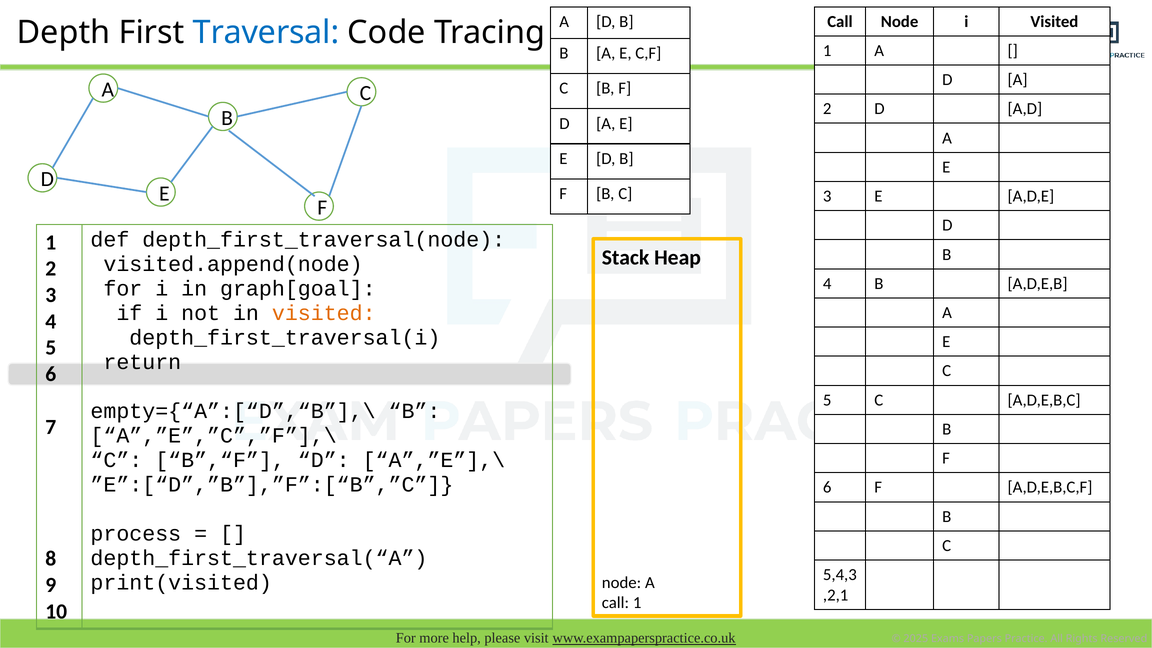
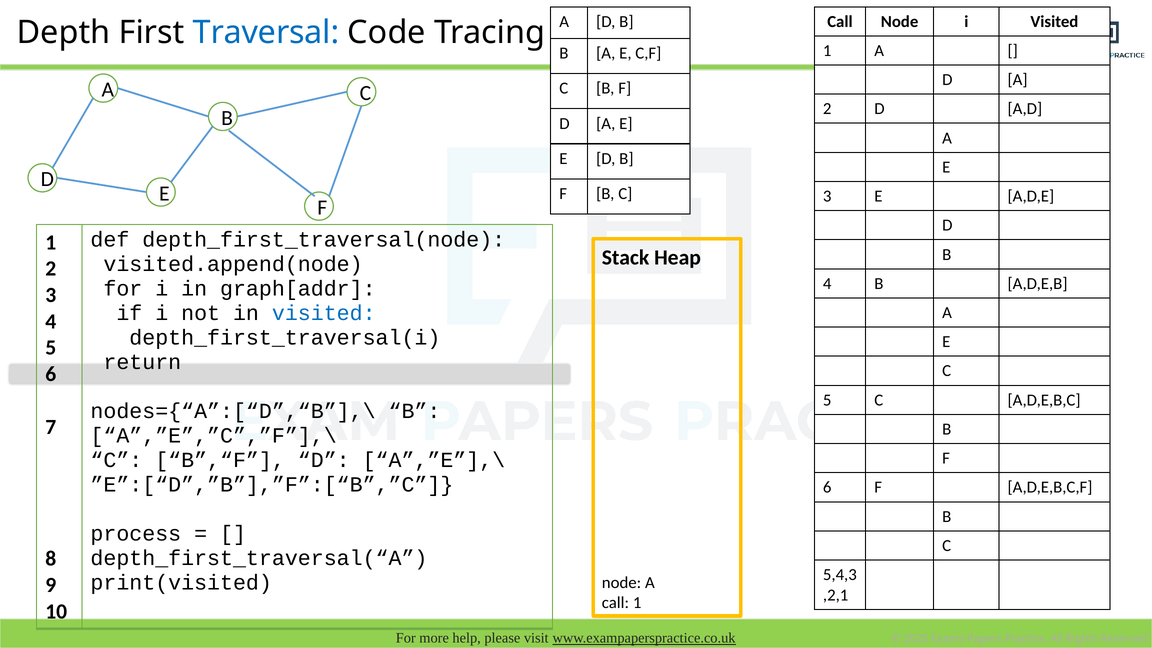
graph[goal: graph[goal -> graph[addr
visited at (324, 313) colour: orange -> blue
empty={“A”:[“D”,“B”],\: empty={“A”:[“D”,“B”],\ -> nodes={“A”:[“D”,“B”],\
